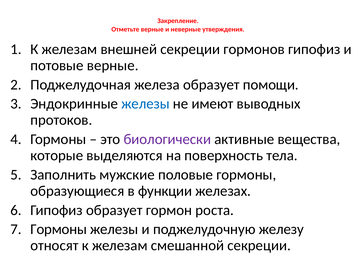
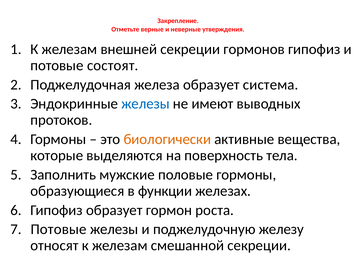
потовые верные: верные -> состоят
помощи: помощи -> система
биологически colour: purple -> orange
Гормоны at (59, 229): Гормоны -> Потовые
